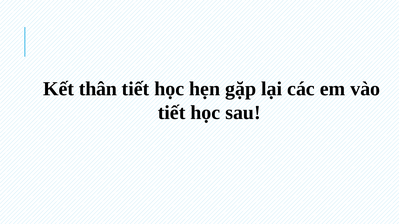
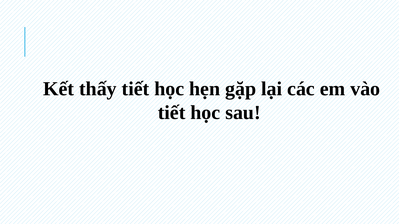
thân: thân -> thấy
